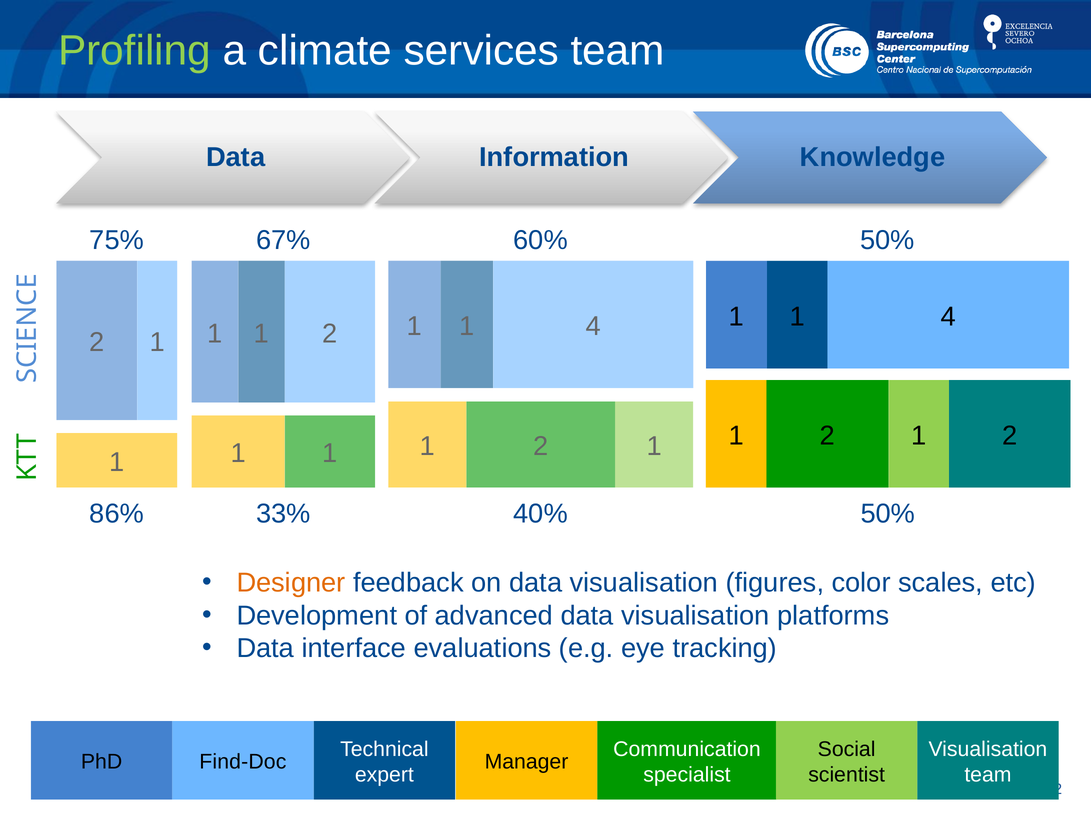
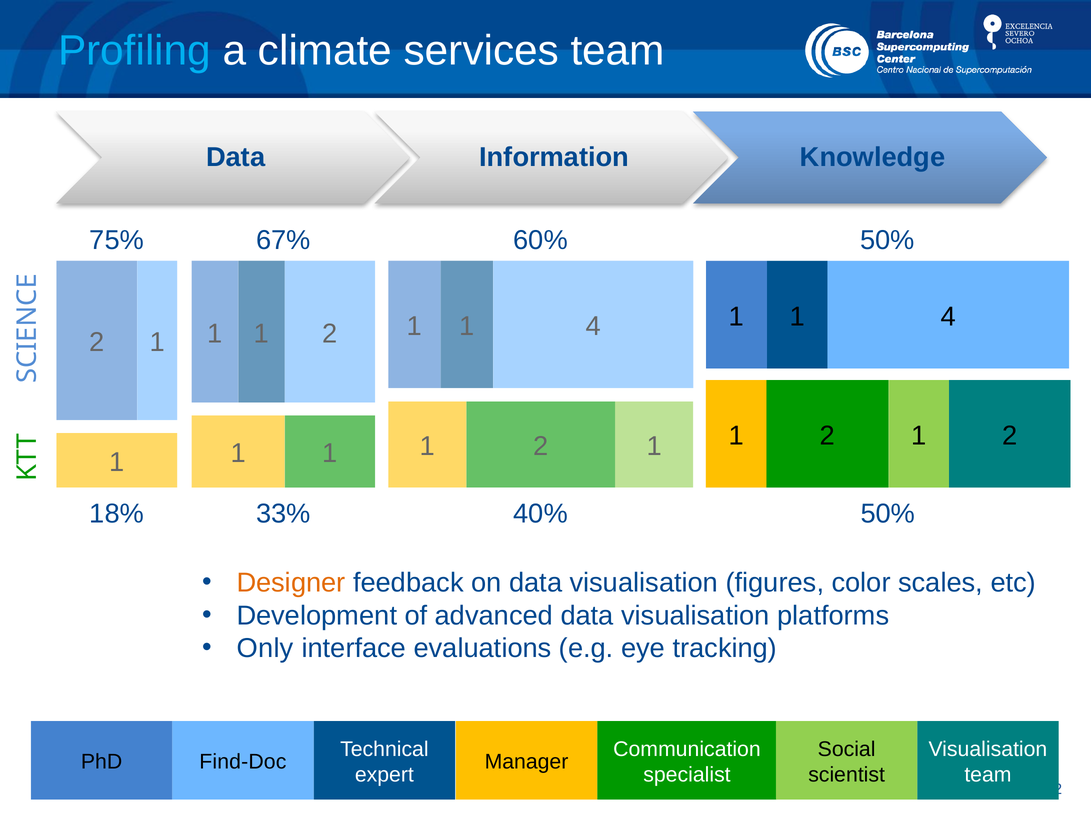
Profiling colour: light green -> light blue
86%: 86% -> 18%
Data at (265, 648): Data -> Only
